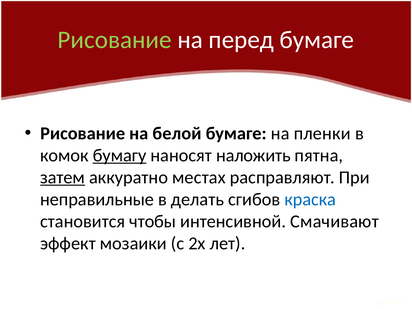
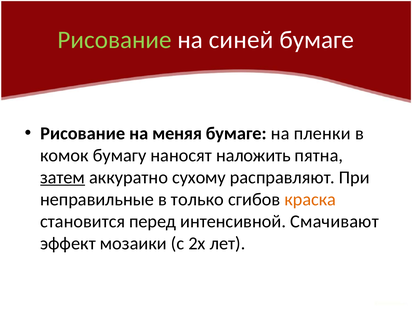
перед: перед -> синей
белой: белой -> меняя
бумагу underline: present -> none
местах: местах -> сухому
делать: делать -> только
краска colour: blue -> orange
чтобы: чтобы -> перед
